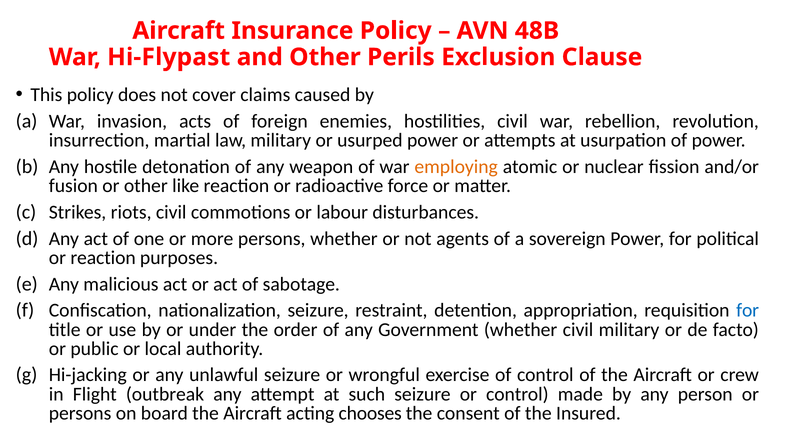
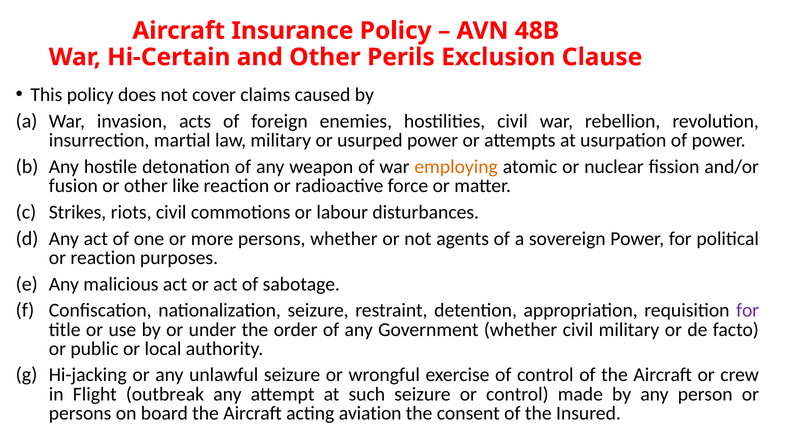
Hi-Flypast: Hi-Flypast -> Hi-Certain
for at (748, 311) colour: blue -> purple
chooses: chooses -> aviation
